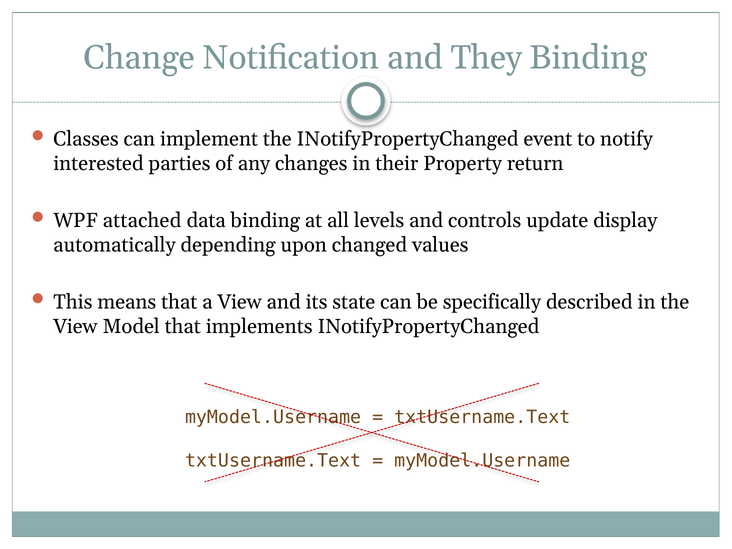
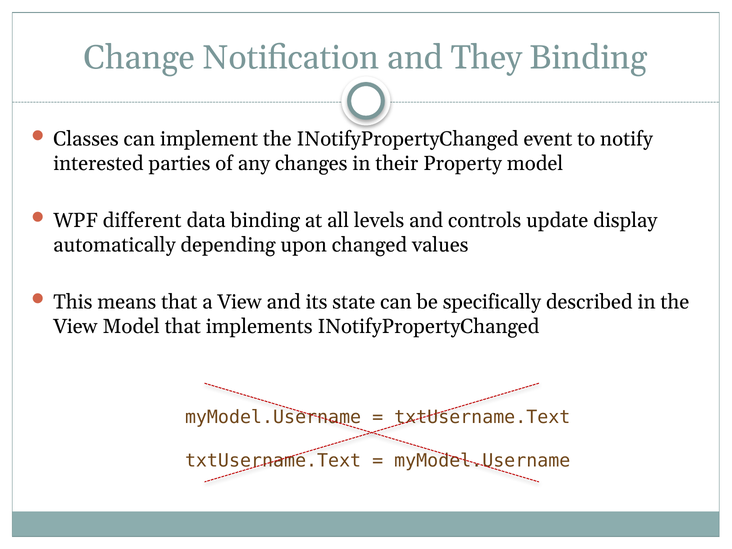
Property return: return -> model
attached: attached -> different
